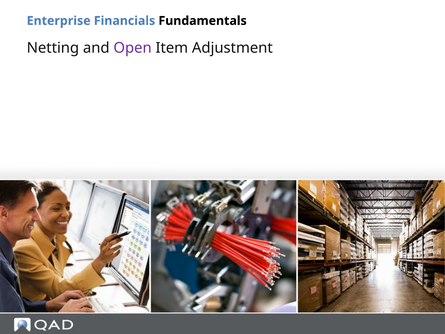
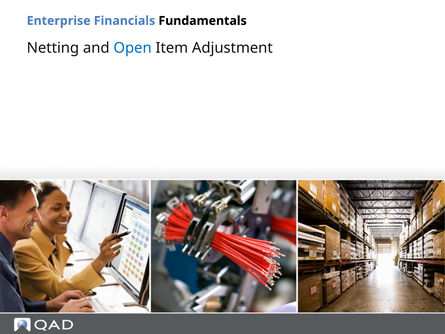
Open colour: purple -> blue
